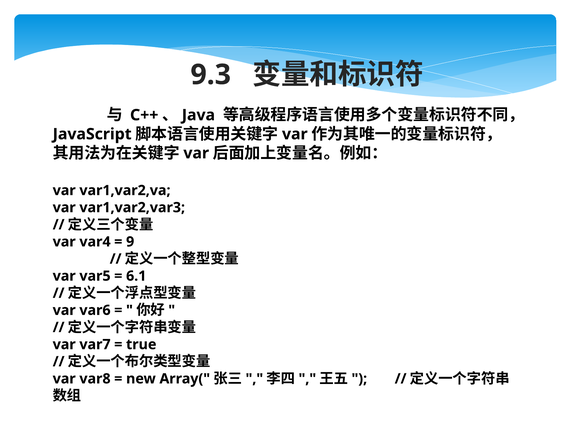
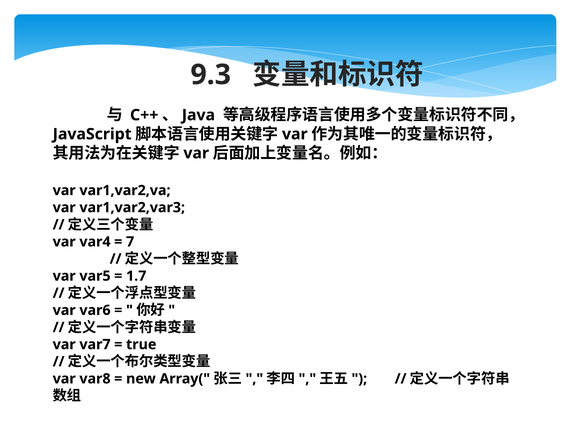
9: 9 -> 7
6.1: 6.1 -> 1.7
